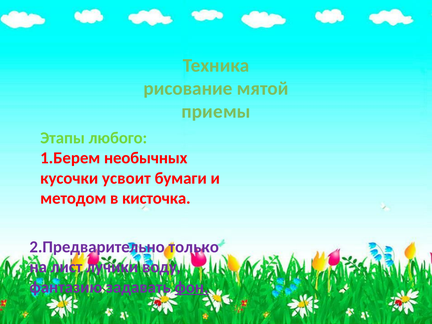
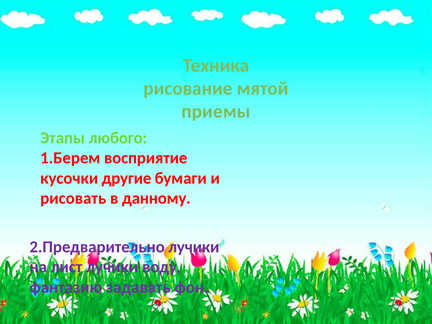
необычных: необычных -> восприятие
усвоит: усвоит -> другие
методом: методом -> рисовать
кисточка: кисточка -> данному
2.Предварительно только: только -> лучики
фон underline: present -> none
